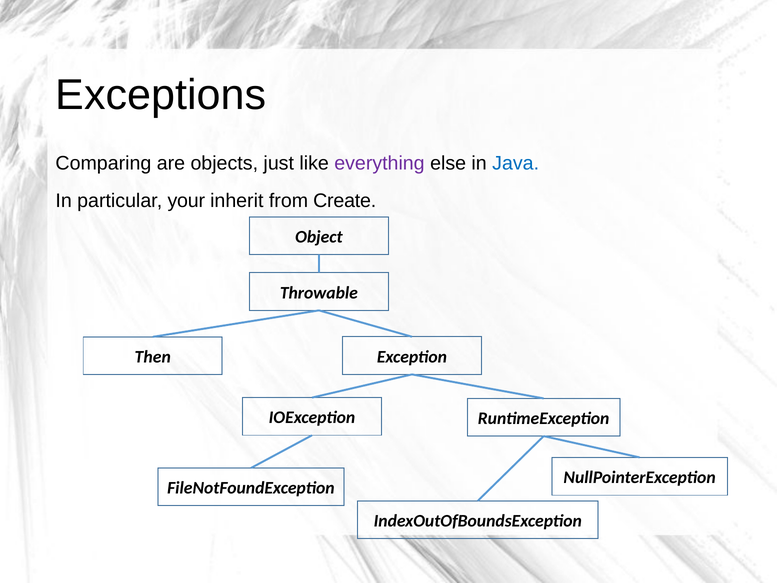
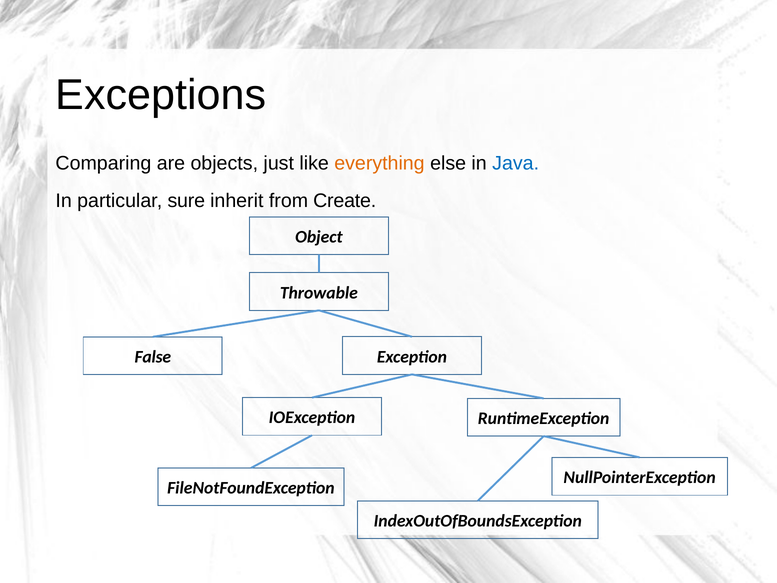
everything colour: purple -> orange
your: your -> sure
Then: Then -> False
